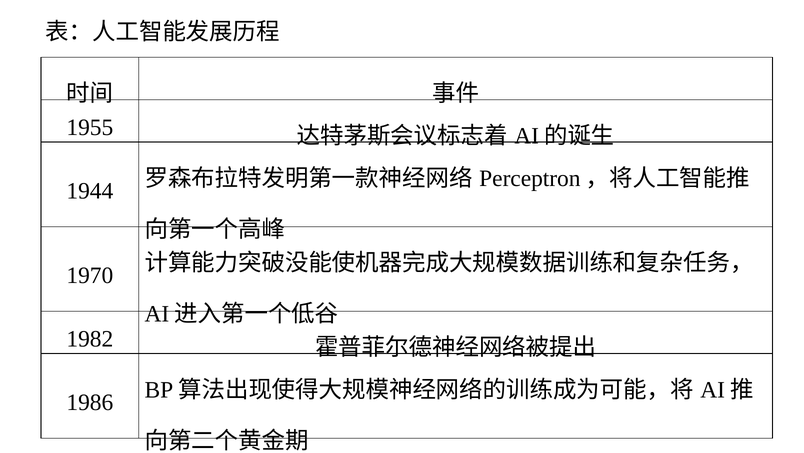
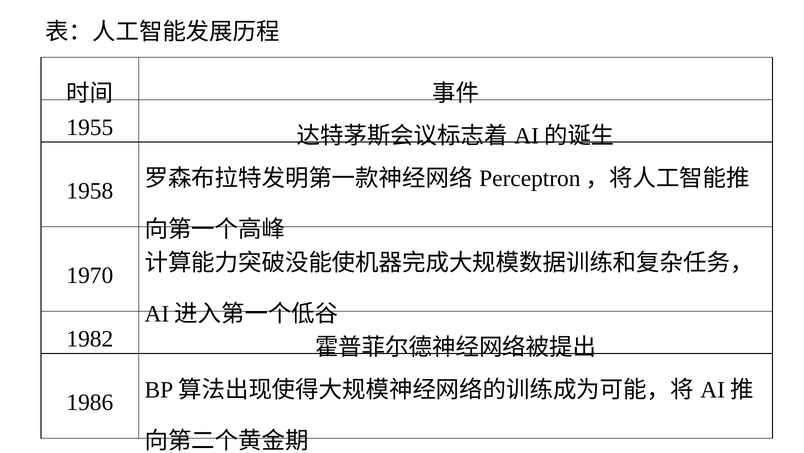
1944: 1944 -> 1958
